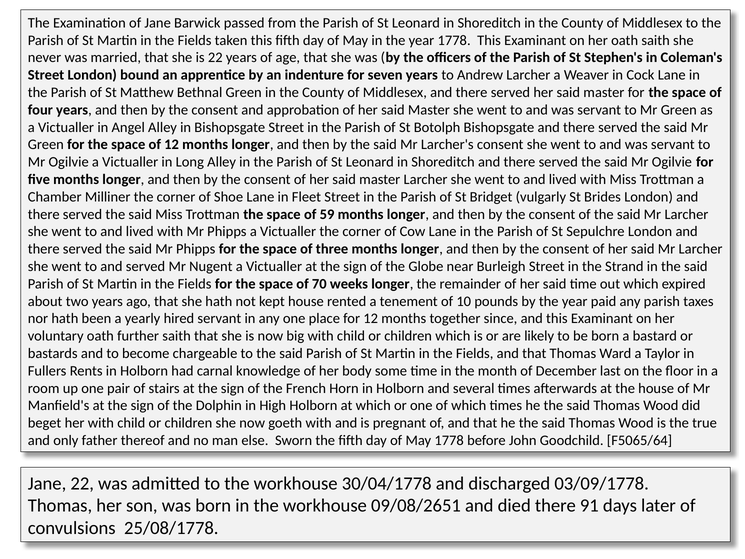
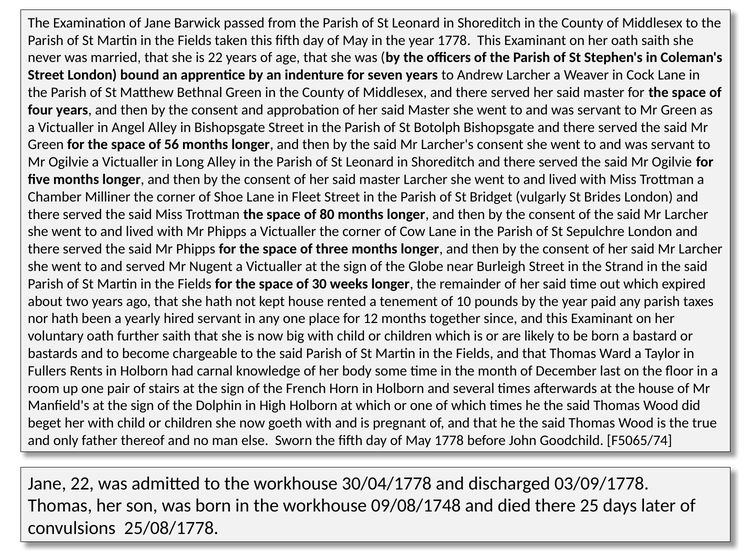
of 12: 12 -> 56
59: 59 -> 80
70: 70 -> 30
F5065/64: F5065/64 -> F5065/74
09/08/2651: 09/08/2651 -> 09/08/1748
91: 91 -> 25
